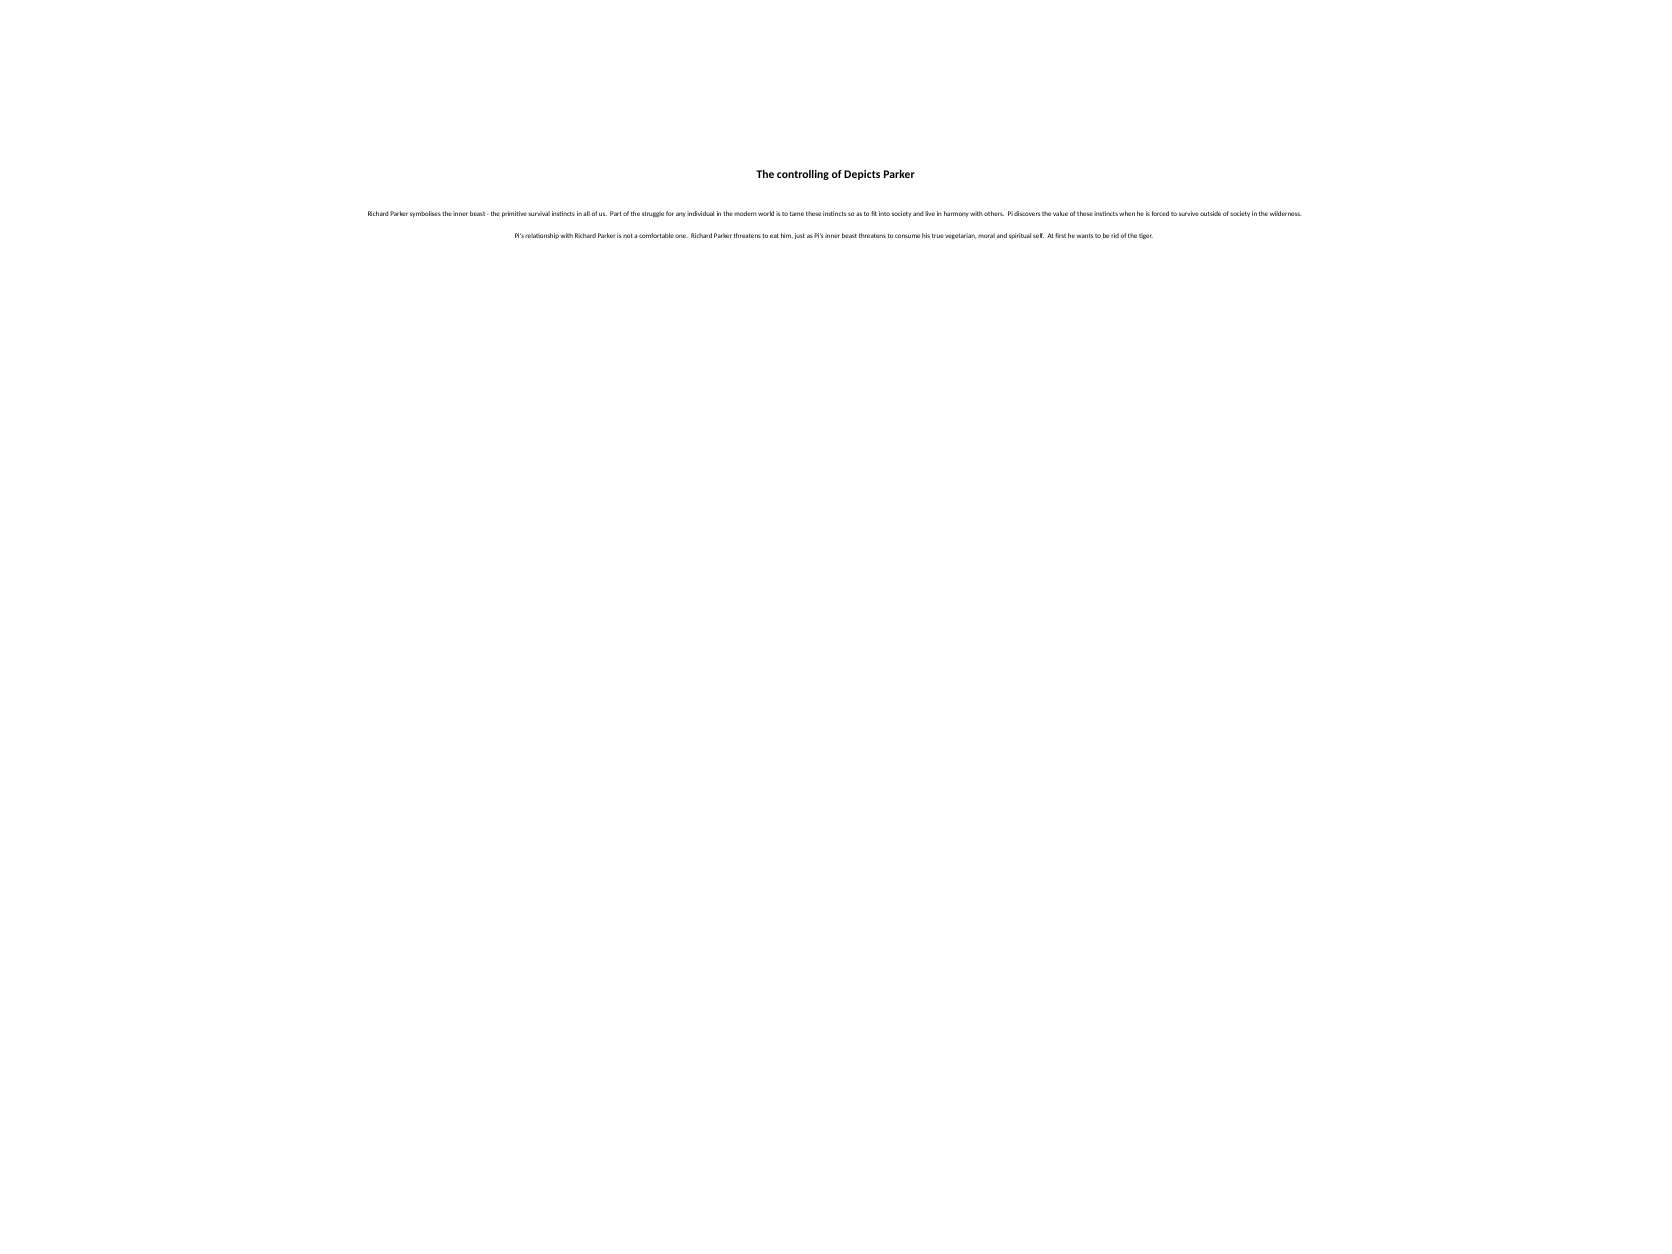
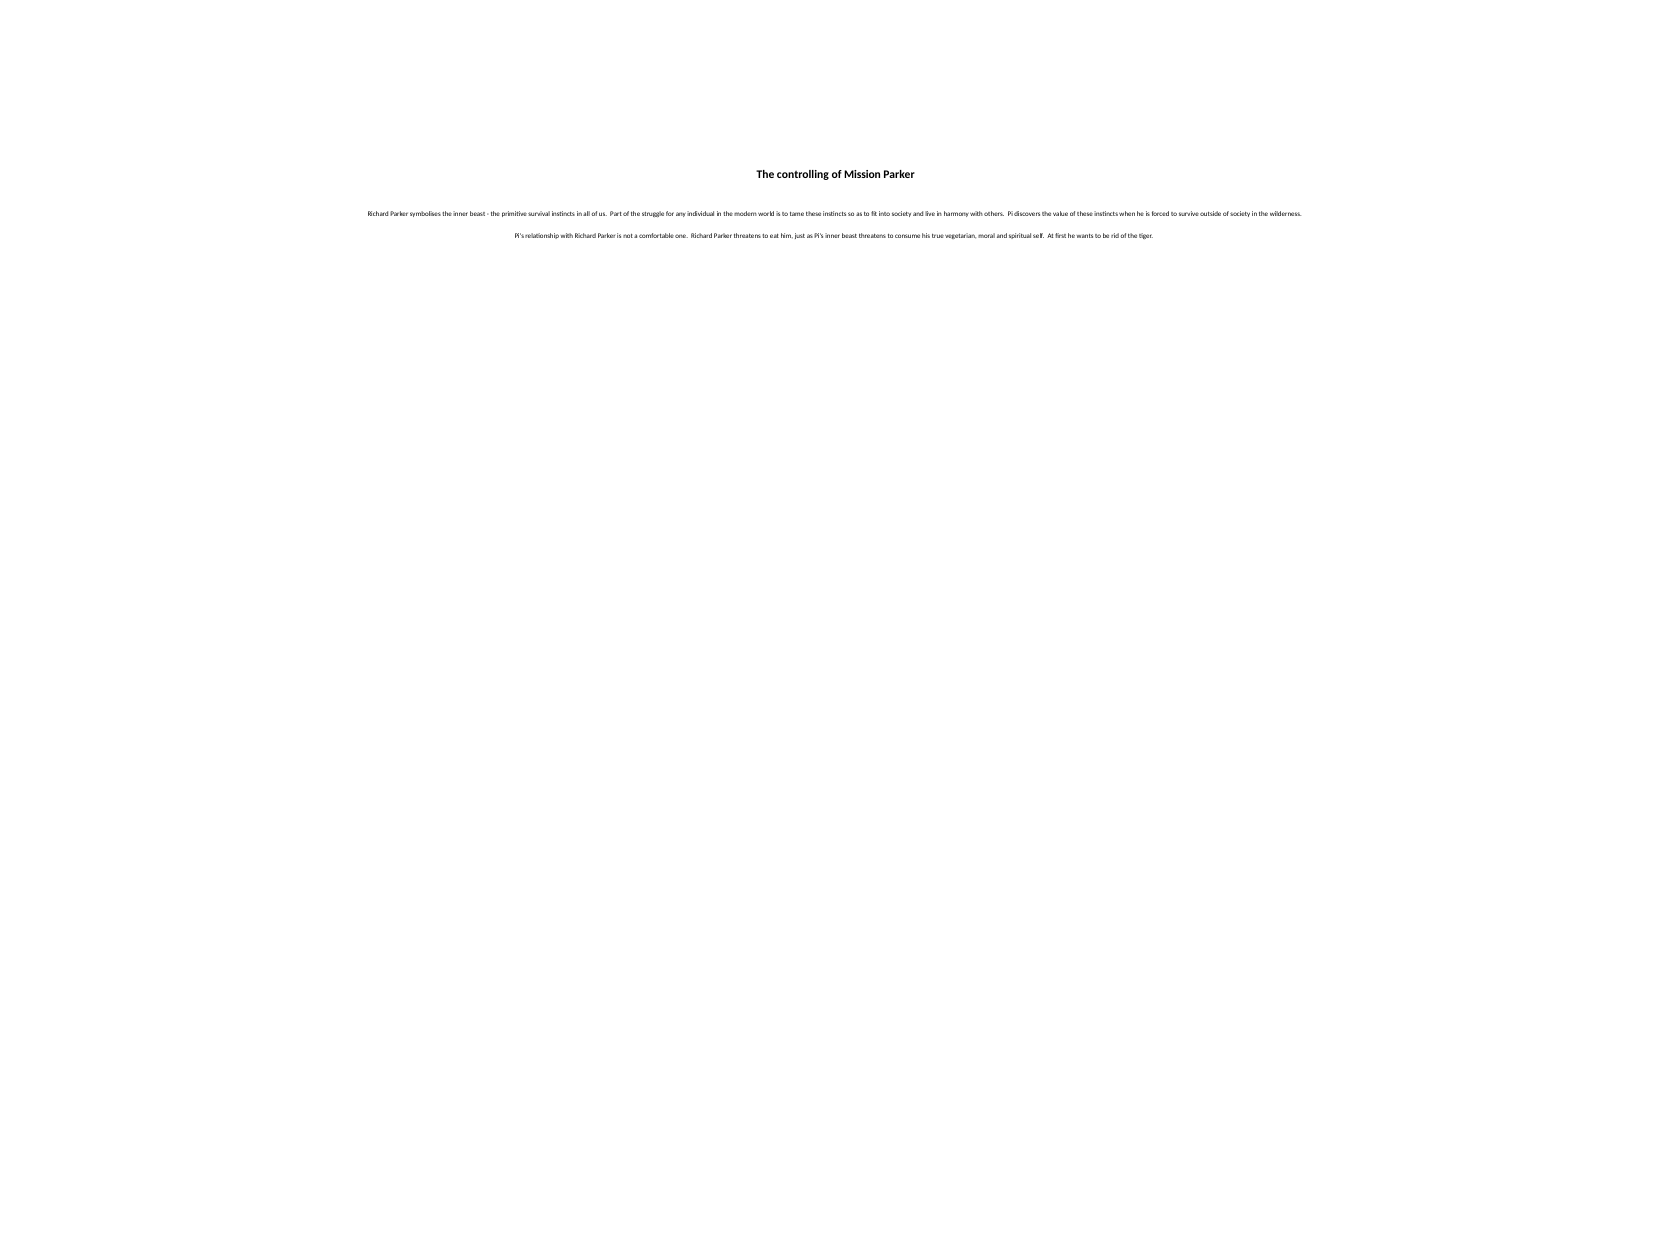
Depicts: Depicts -> Mission
